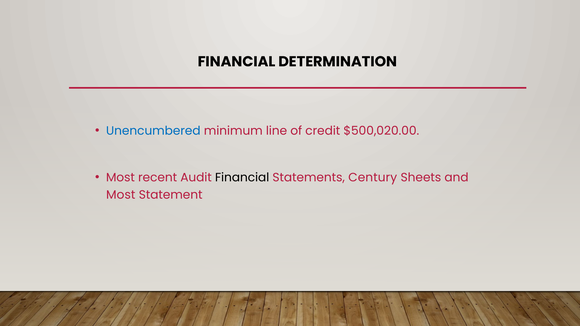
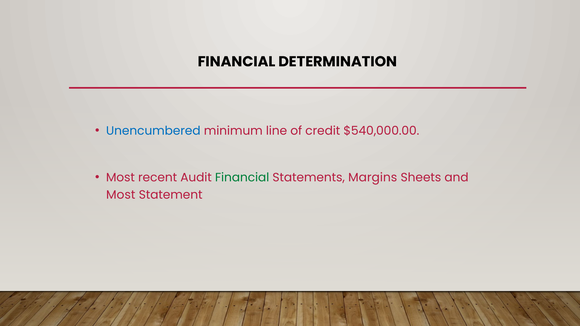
$500,020.00: $500,020.00 -> $540,000.00
Financial at (242, 178) colour: black -> green
Century: Century -> Margins
